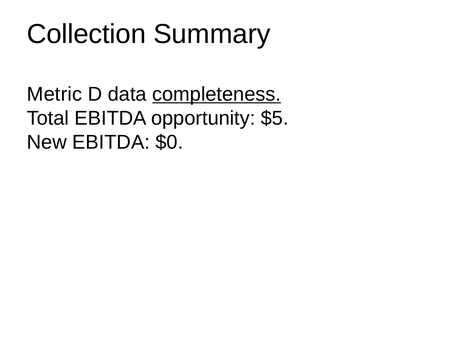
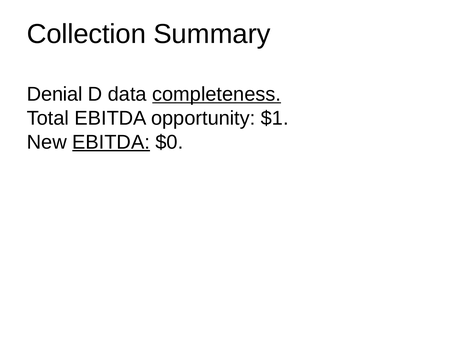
Metric: Metric -> Denial
$5: $5 -> $1
EBITDA at (111, 142) underline: none -> present
